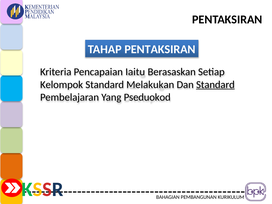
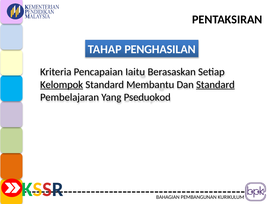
TAHAP PENTAKSIRAN: PENTAKSIRAN -> PENGHASILAN
Kelompok underline: none -> present
Melakukan: Melakukan -> Membantu
